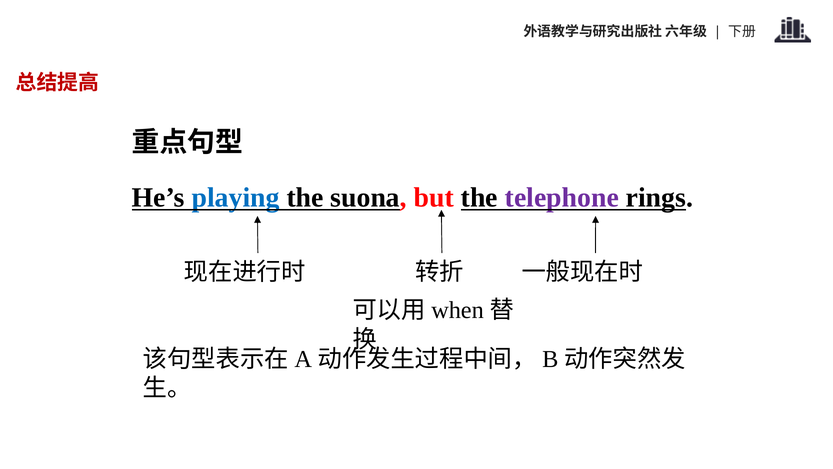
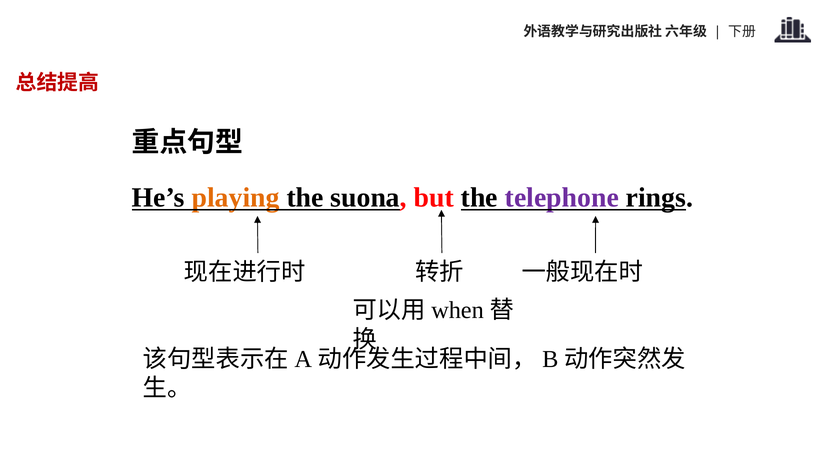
playing colour: blue -> orange
